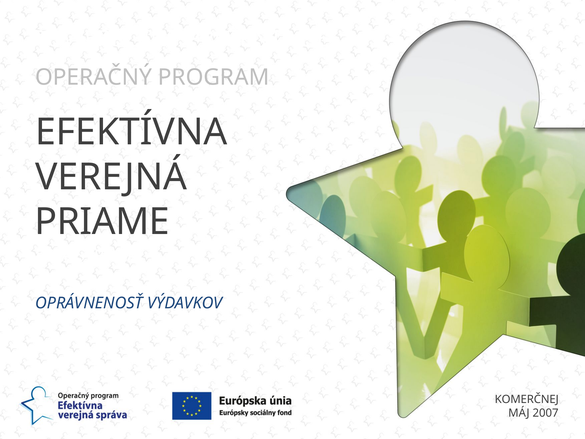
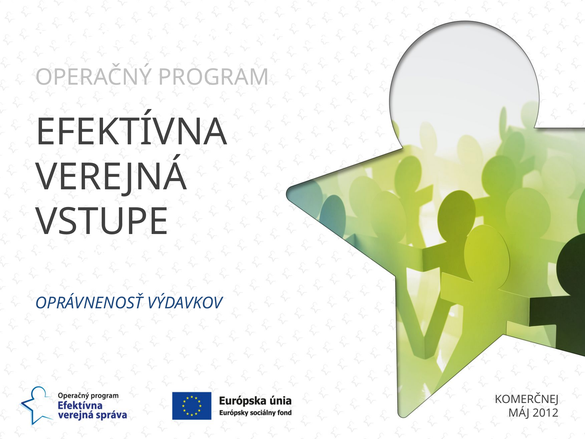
PRIAME: PRIAME -> VSTUPE
2007: 2007 -> 2012
